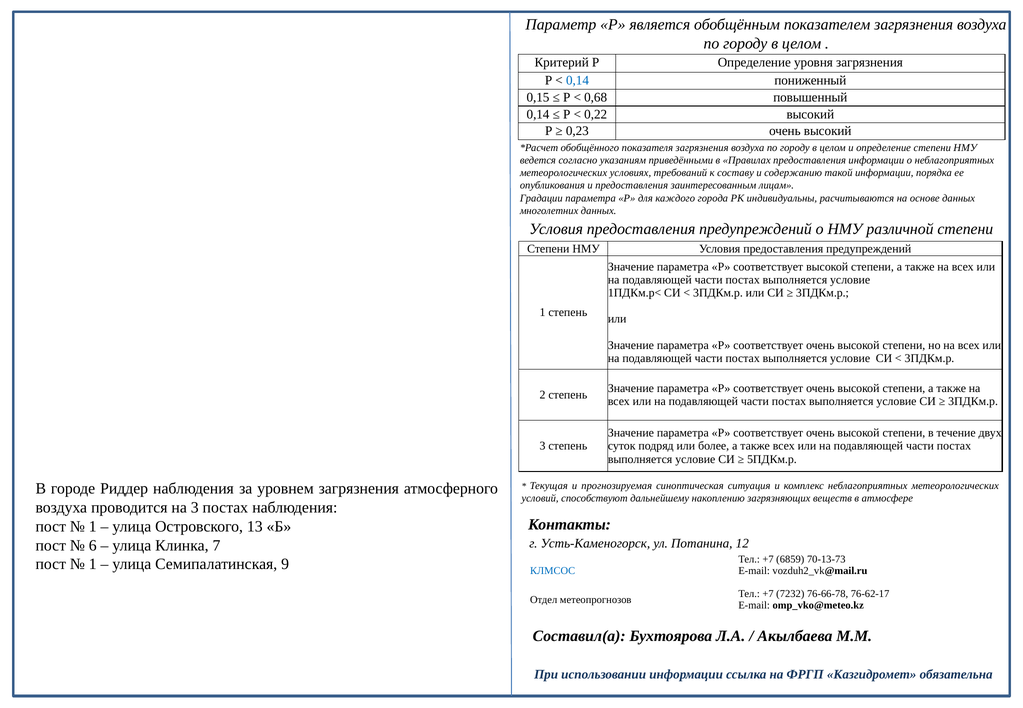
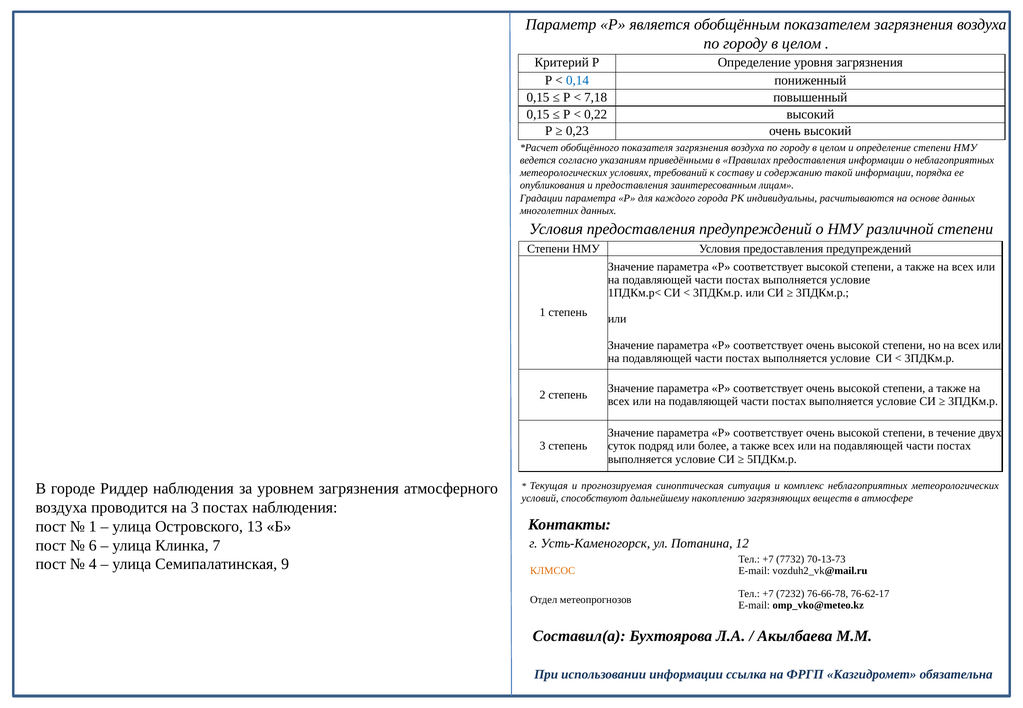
0,68: 0,68 -> 7,18
0,14 at (538, 114): 0,14 -> 0,15
6859: 6859 -> 7732
1 at (93, 564): 1 -> 4
КЛМСОС colour: blue -> orange
